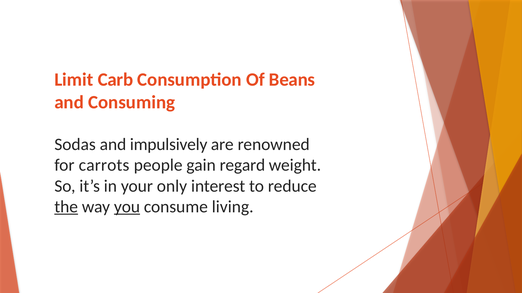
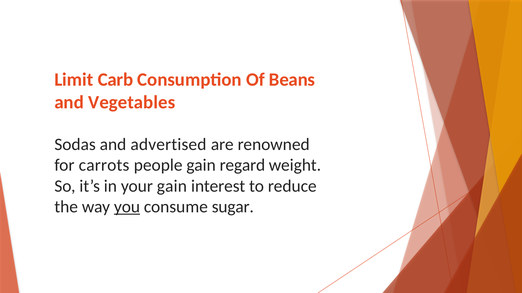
Consuming: Consuming -> Vegetables
impulsively: impulsively -> advertised
your only: only -> gain
the underline: present -> none
living: living -> sugar
